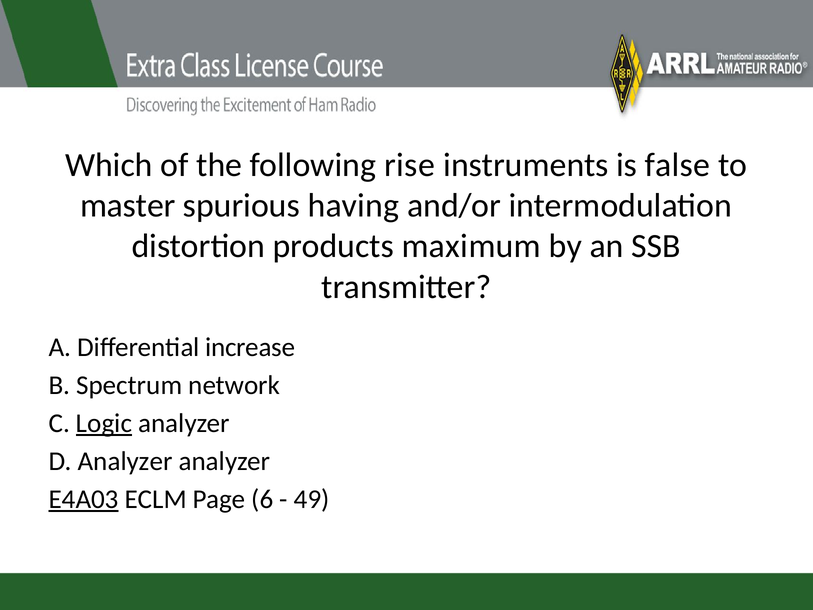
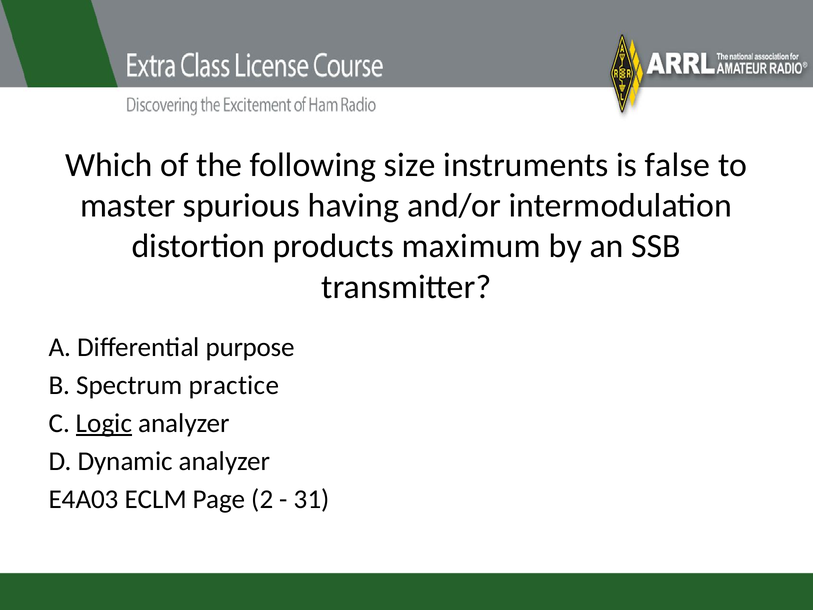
rise: rise -> size
increase: increase -> purpose
network: network -> practice
D Analyzer: Analyzer -> Dynamic
E4A03 underline: present -> none
6: 6 -> 2
49: 49 -> 31
